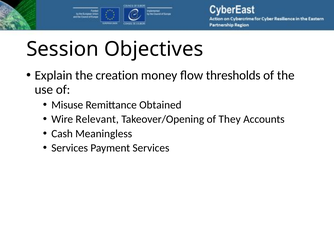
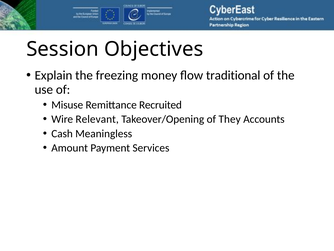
creation: creation -> freezing
thresholds: thresholds -> traditional
Obtained: Obtained -> Recruited
Services at (70, 148): Services -> Amount
